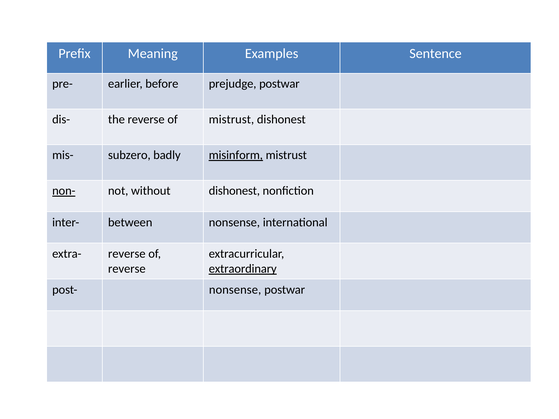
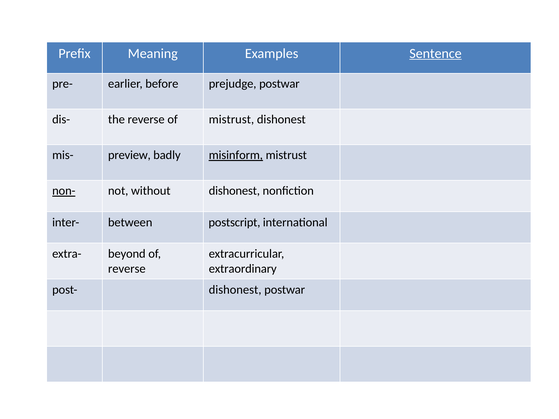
Sentence underline: none -> present
subzero: subzero -> preview
between nonsense: nonsense -> postscript
extra- reverse: reverse -> beyond
extraordinary underline: present -> none
post- nonsense: nonsense -> dishonest
